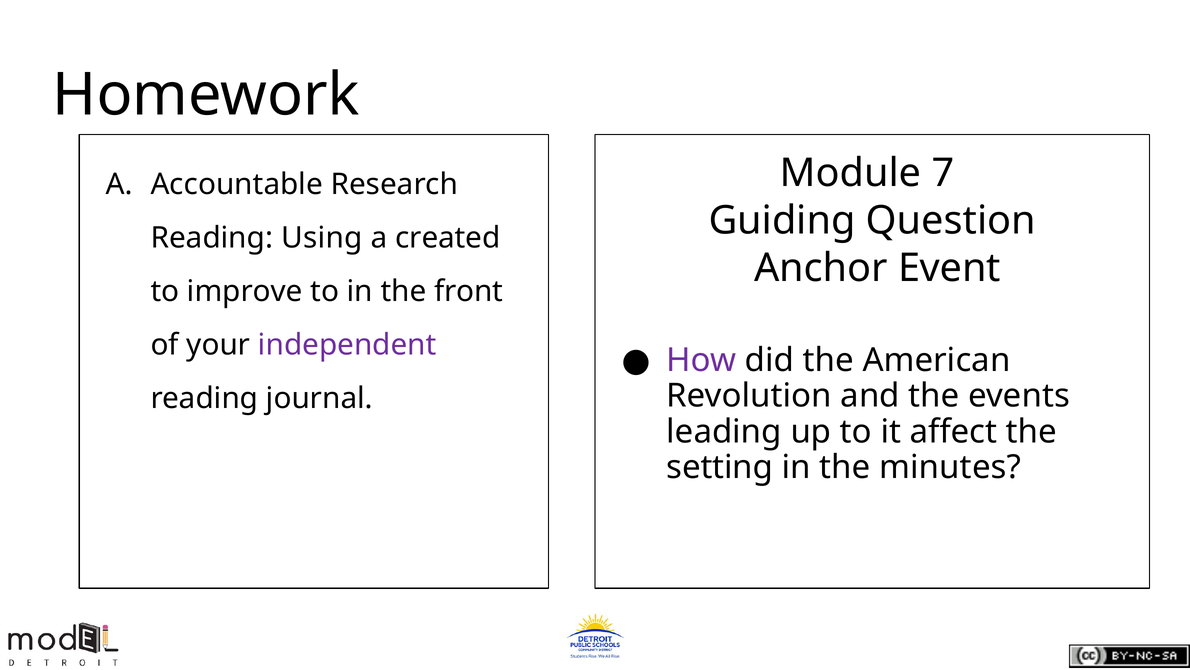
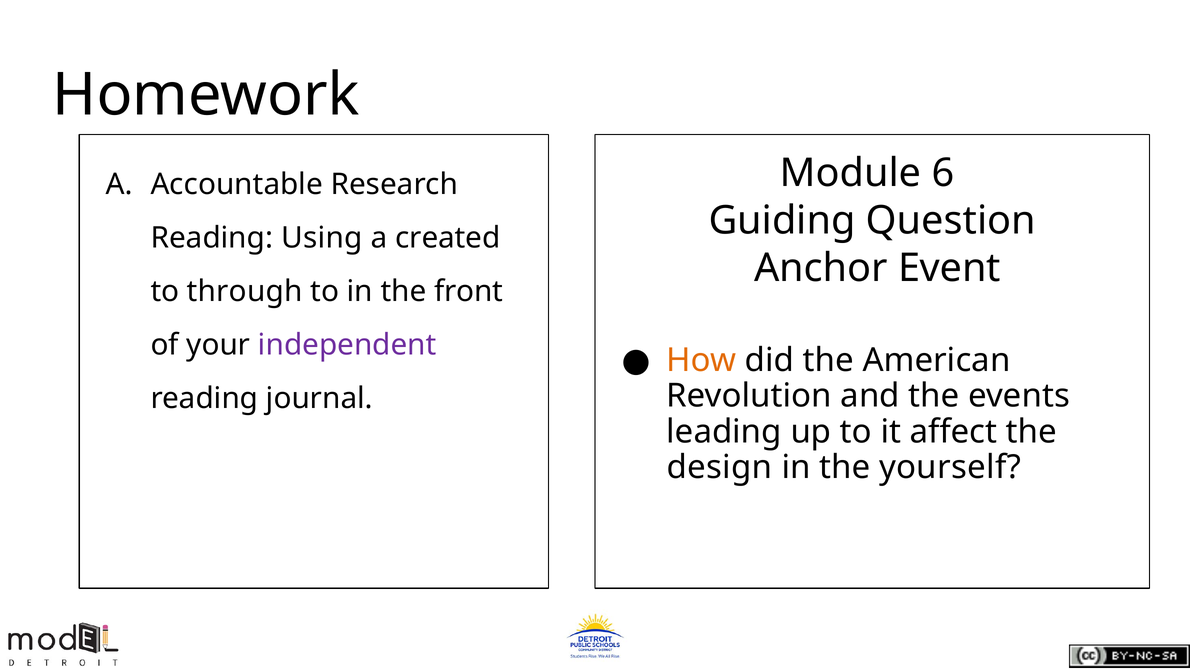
7: 7 -> 6
improve: improve -> through
How colour: purple -> orange
setting: setting -> design
minutes: minutes -> yourself
